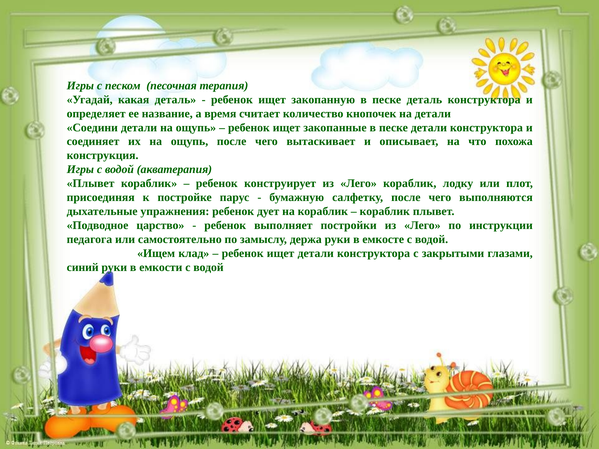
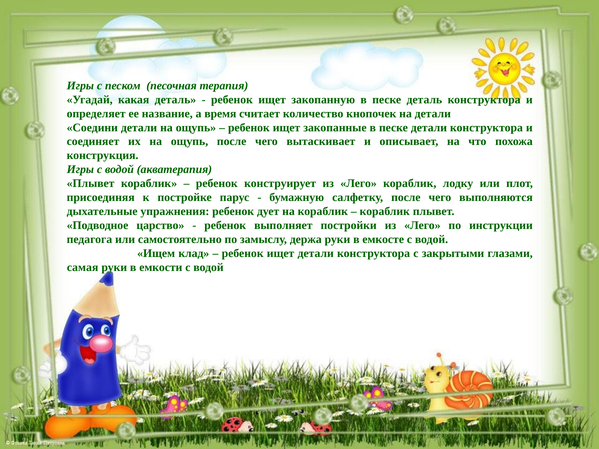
синий: синий -> самая
